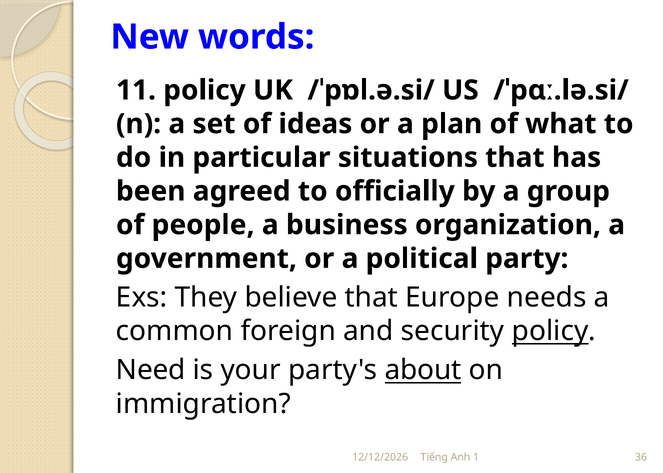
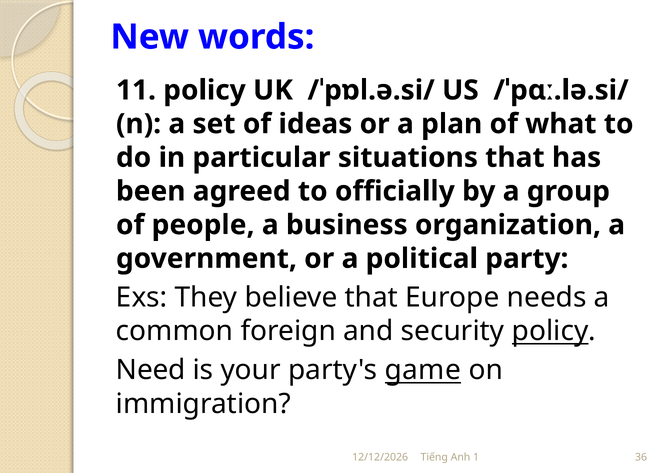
about: about -> game
